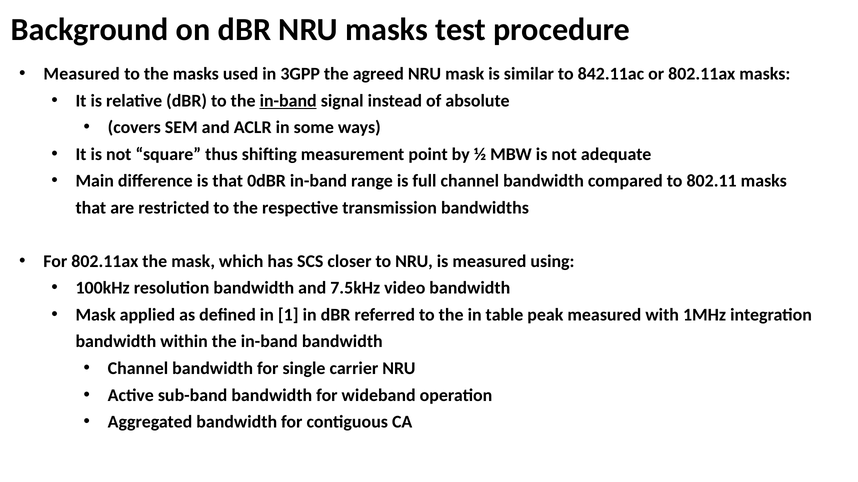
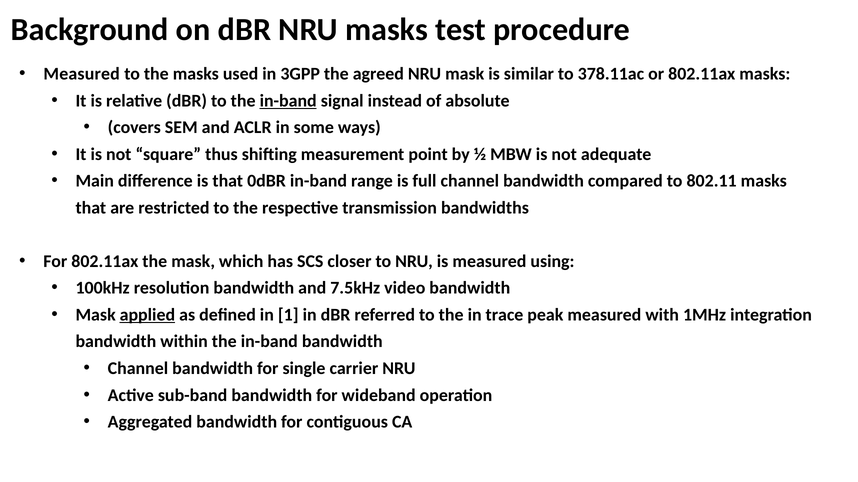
842.11ac: 842.11ac -> 378.11ac
applied underline: none -> present
table: table -> trace
